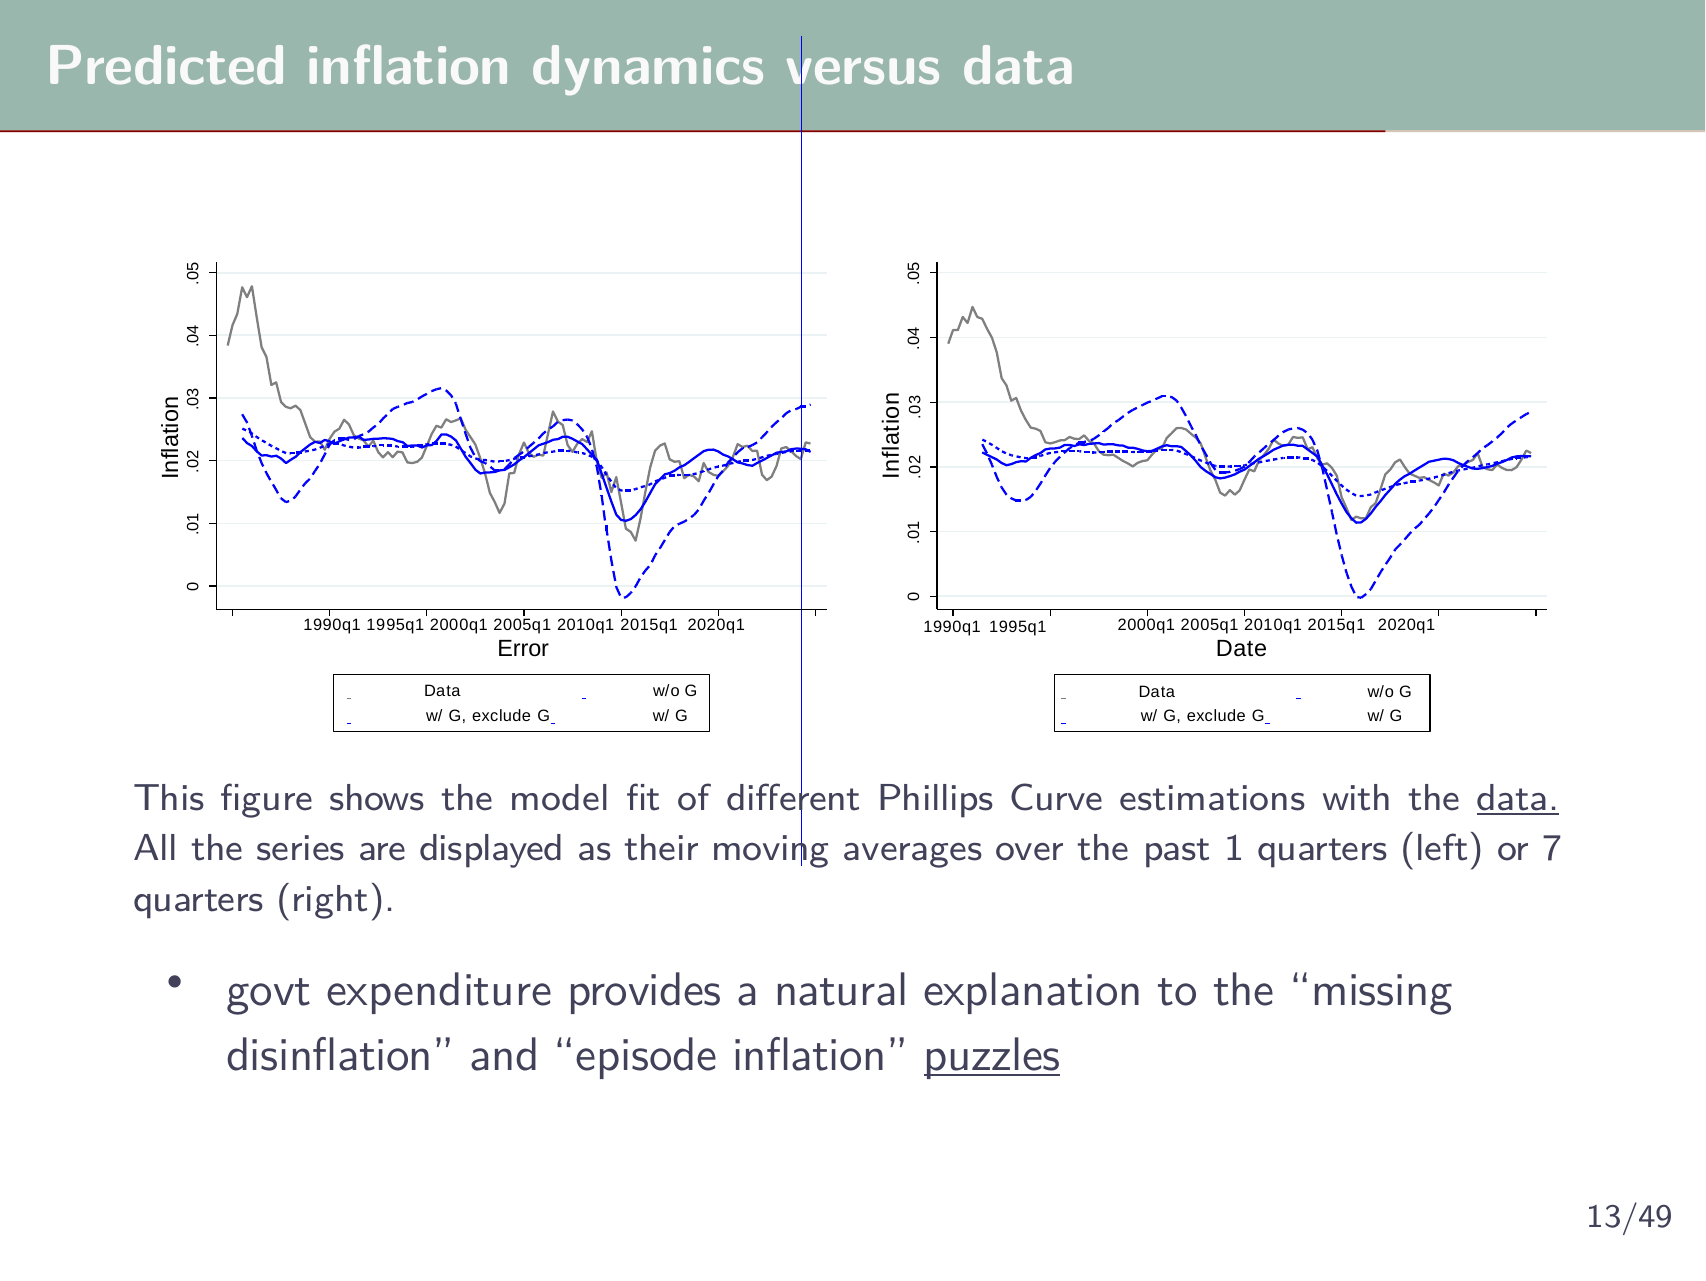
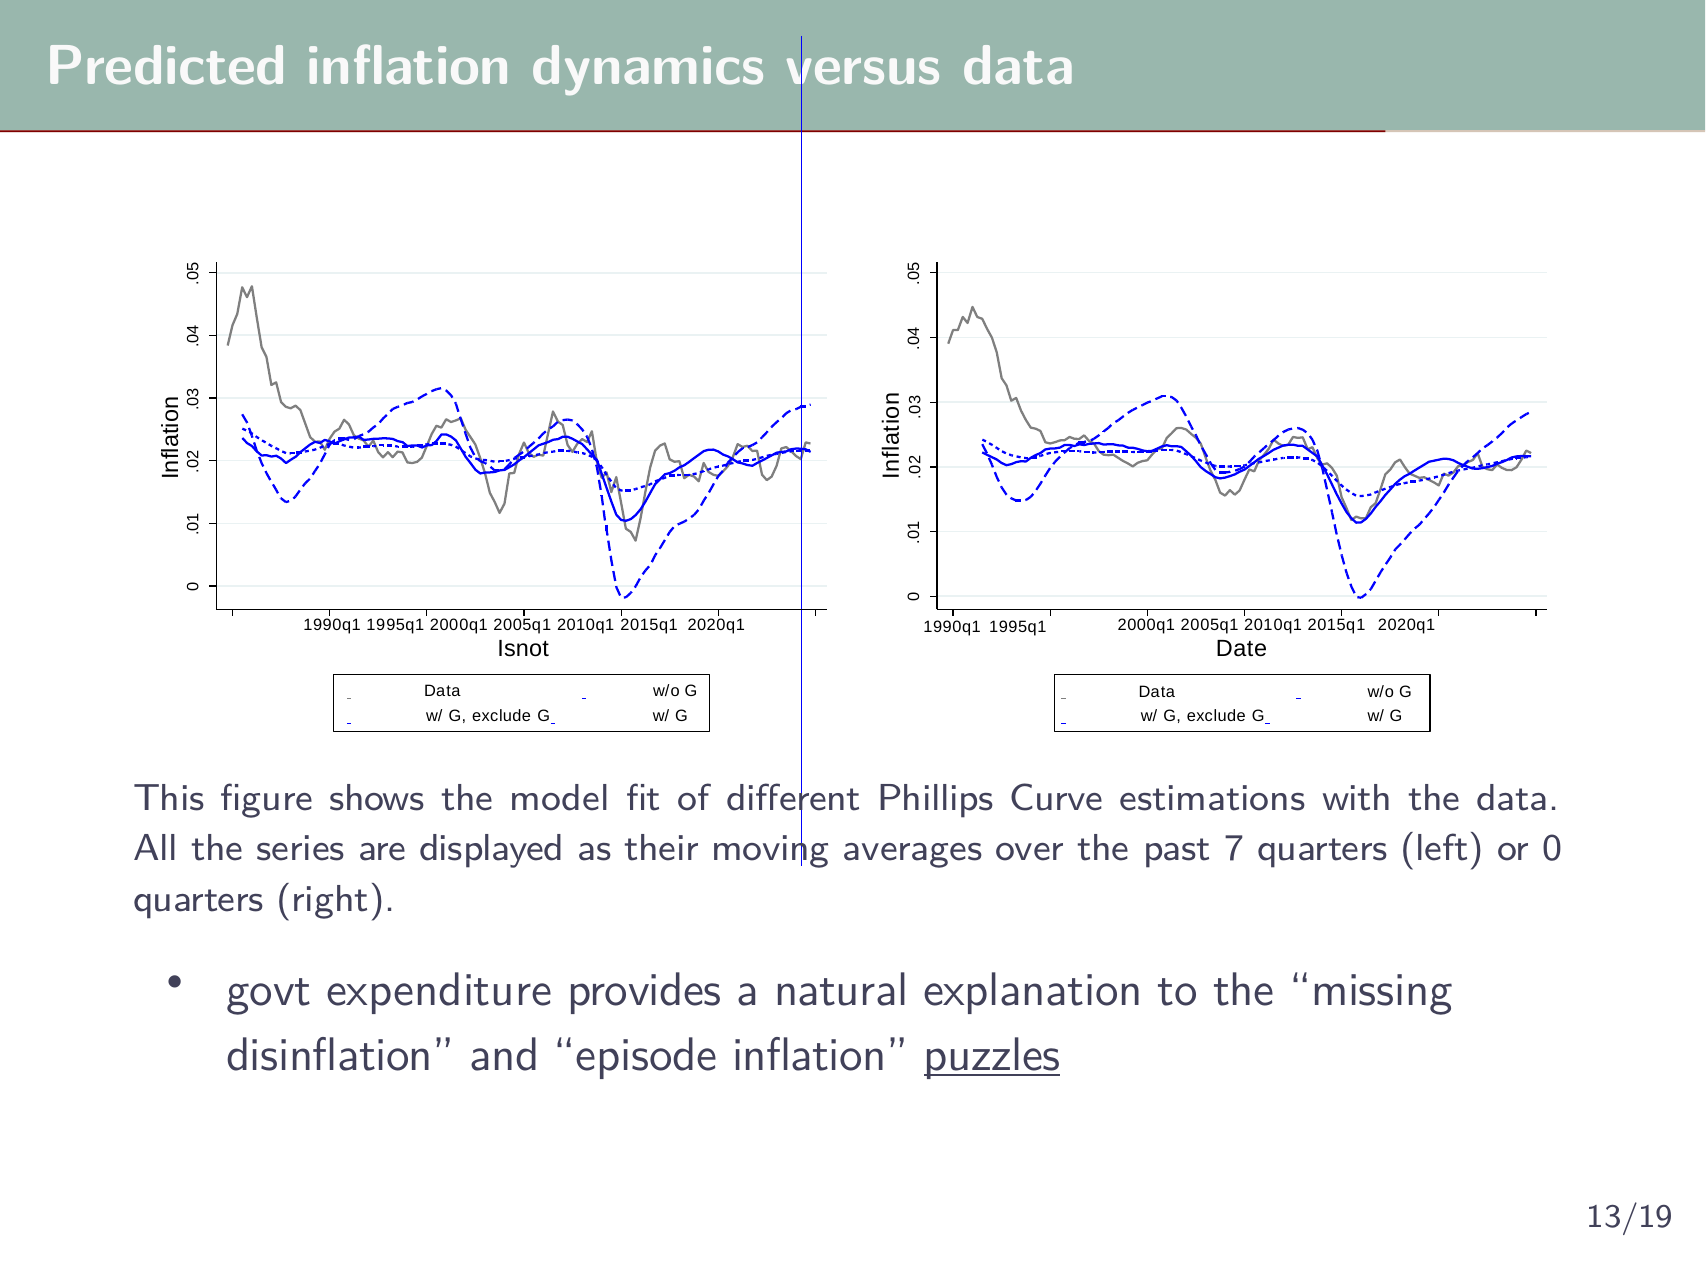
Error: Error -> Isnot
data at (1518, 797) underline: present -> none
1: 1 -> 7
or 7: 7 -> 0
13/49: 13/49 -> 13/19
